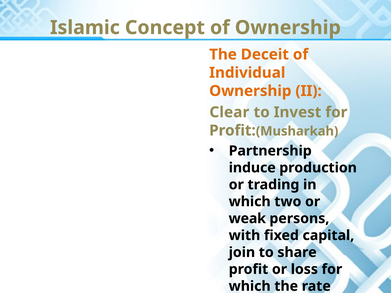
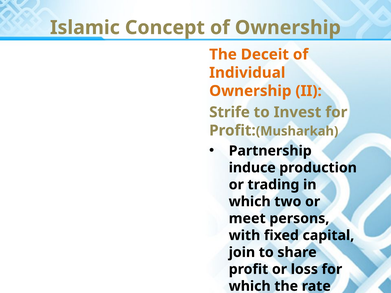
Clear: Clear -> Strife
weak: weak -> meet
